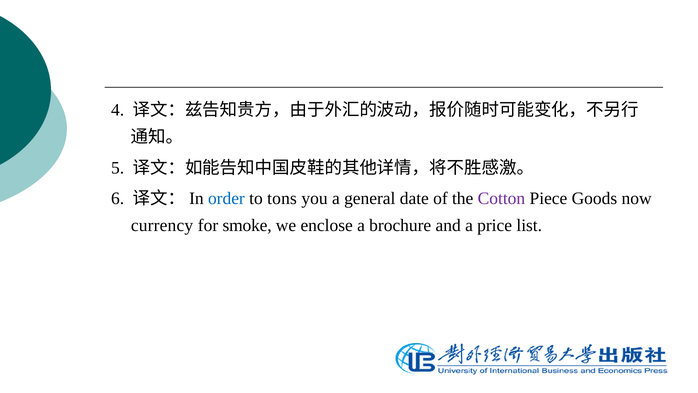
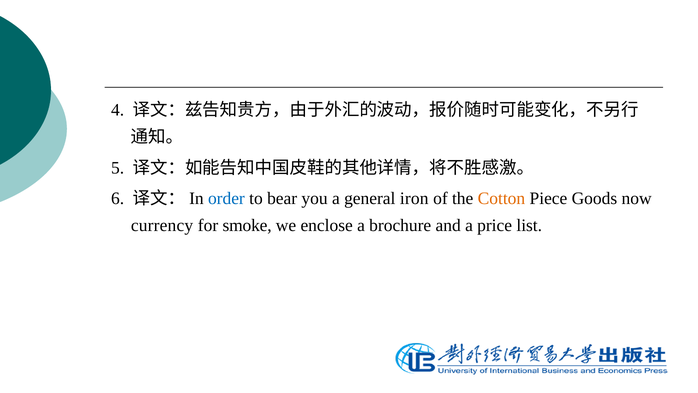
tons: tons -> bear
date: date -> iron
Cotton colour: purple -> orange
